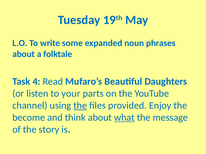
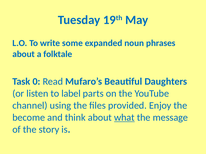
4: 4 -> 0
your: your -> label
the at (80, 106) underline: present -> none
